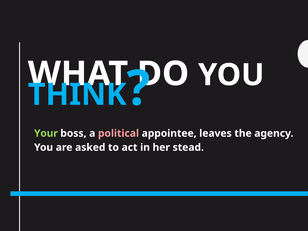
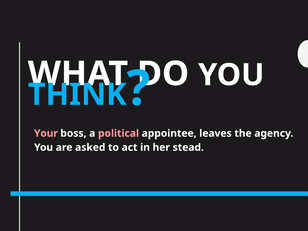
Your colour: light green -> pink
